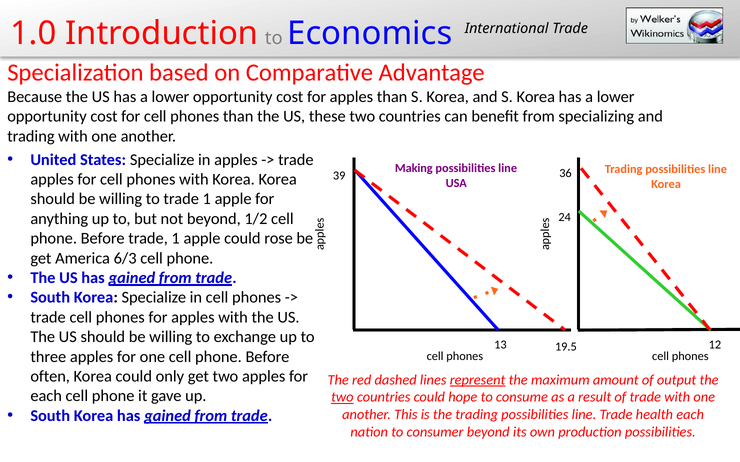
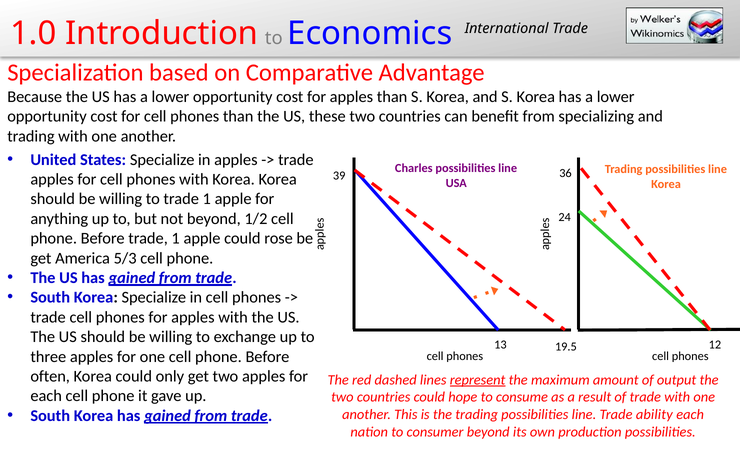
Making: Making -> Charles
6/3: 6/3 -> 5/3
two at (342, 398) underline: present -> none
health: health -> ability
